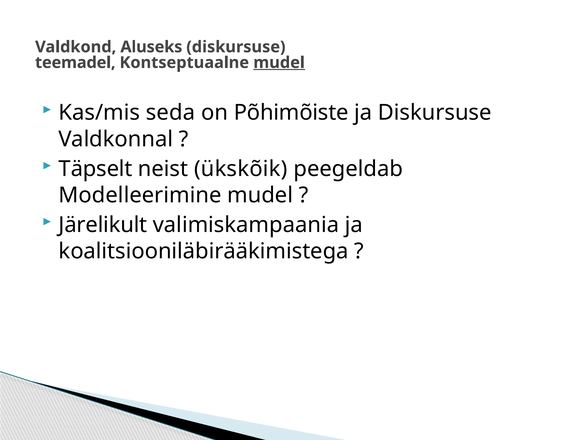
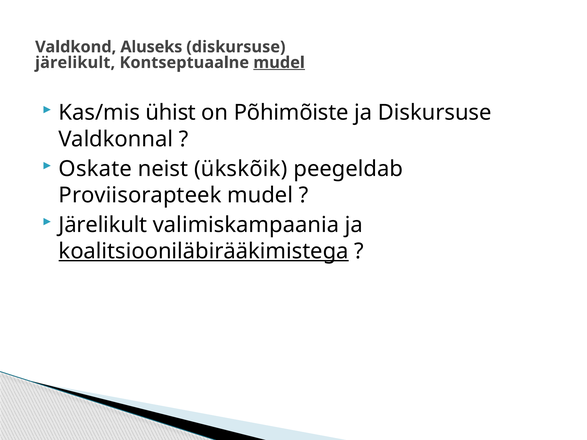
teemadel at (75, 63): teemadel -> järelikult
seda: seda -> ühist
Täpselt: Täpselt -> Oskate
Modelleerimine: Modelleerimine -> Proviisorapteek
koalitsiooniläbirääkimistega underline: none -> present
